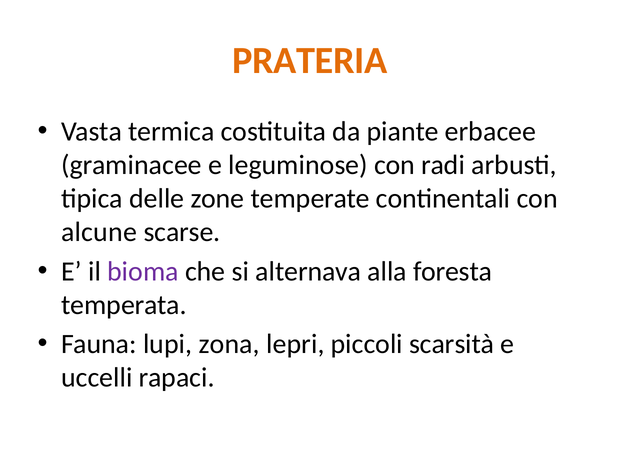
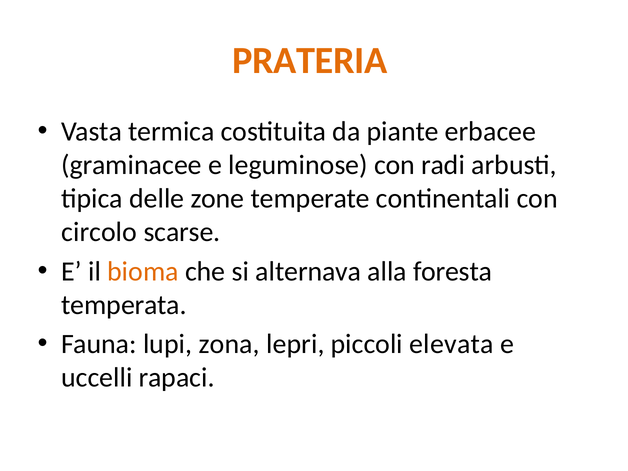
alcune: alcune -> circolo
bioma colour: purple -> orange
scarsità: scarsità -> elevata
